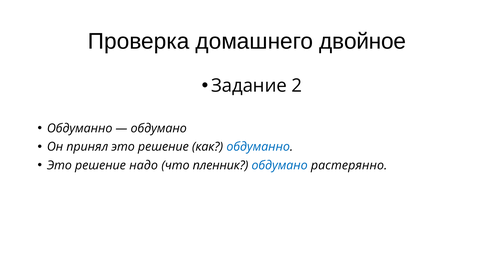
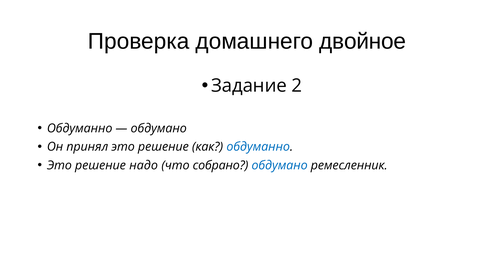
пленник: пленник -> собрано
растерянно: растерянно -> ремесленник
